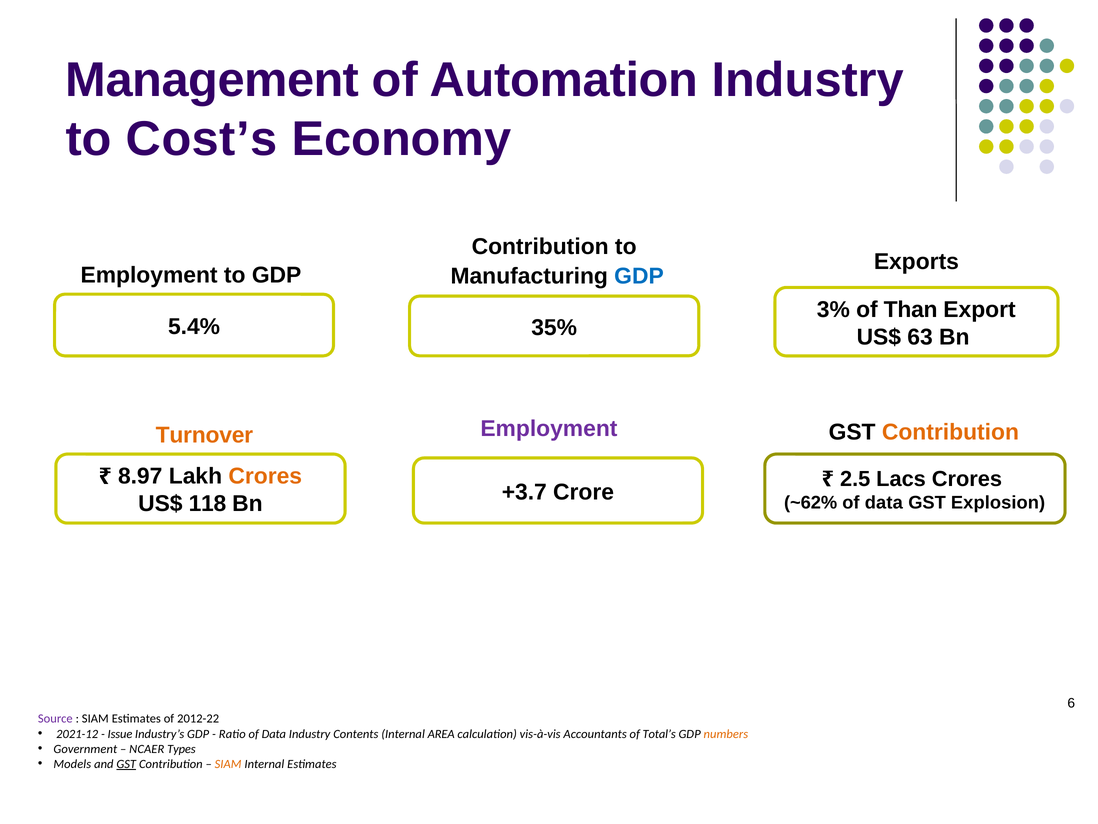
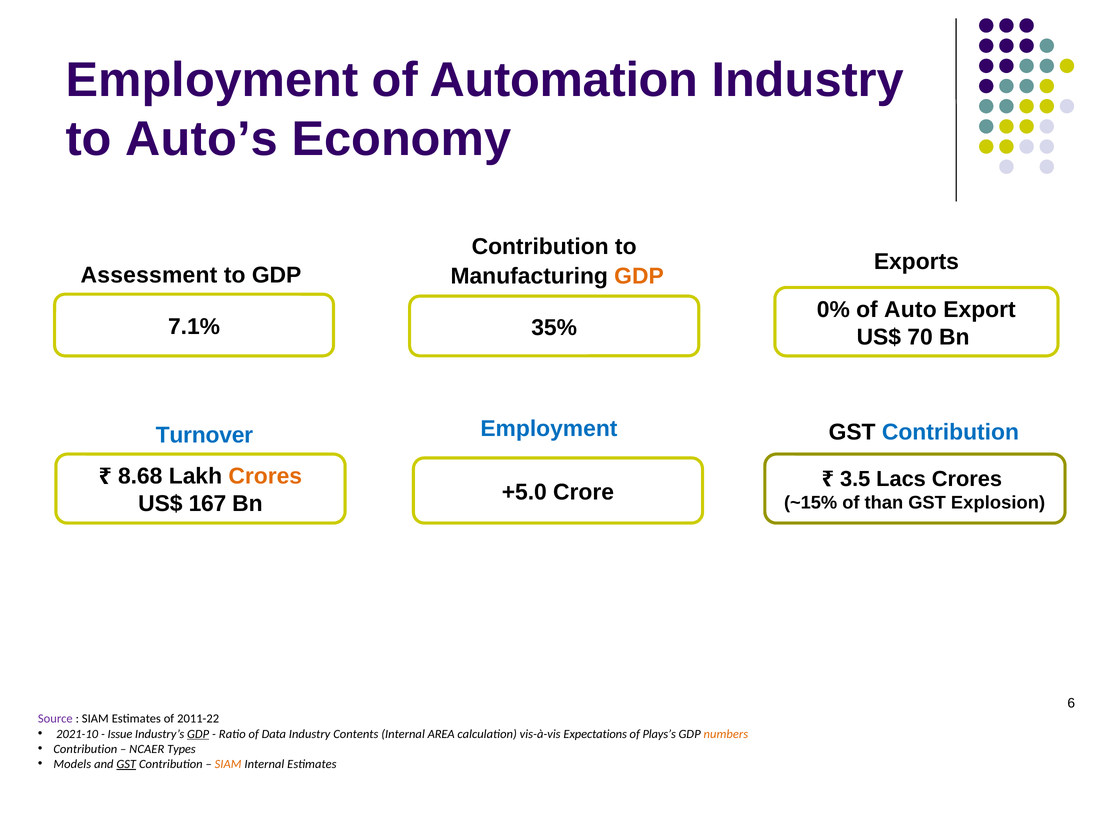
Management at (212, 80): Management -> Employment
Cost’s: Cost’s -> Auto’s
Employment at (149, 275): Employment -> Assessment
GDP at (639, 276) colour: blue -> orange
3%: 3% -> 0%
Than: Than -> Auto
5.4%: 5.4% -> 7.1%
63: 63 -> 70
Employment at (549, 428) colour: purple -> blue
Contribution at (950, 432) colour: orange -> blue
Turnover colour: orange -> blue
8.97: 8.97 -> 8.68
2.5: 2.5 -> 3.5
+3.7: +3.7 -> +5.0
118: 118 -> 167
~62%: ~62% -> ~15%
data at (884, 503): data -> than
2012-22: 2012-22 -> 2011-22
2021-12: 2021-12 -> 2021-10
GDP at (198, 733) underline: none -> present
Accountants: Accountants -> Expectations
Total’s: Total’s -> Plays’s
Government at (85, 749): Government -> Contribution
